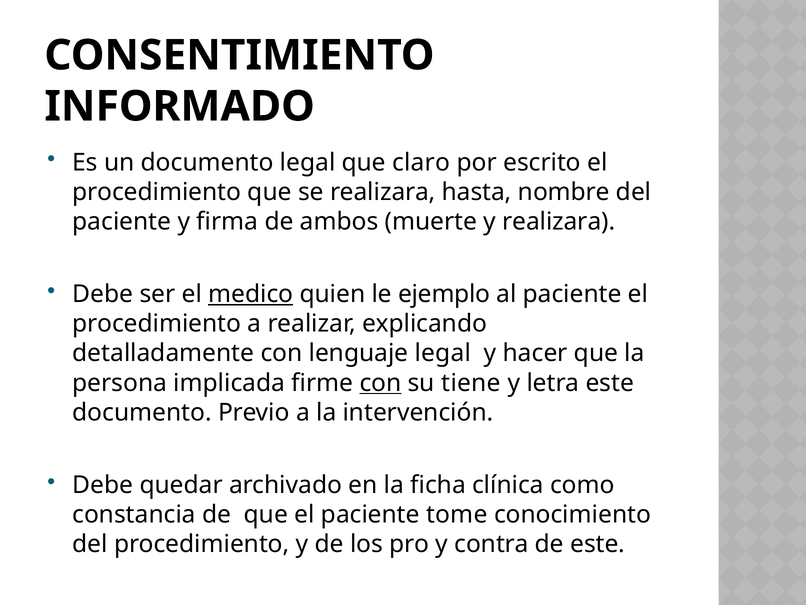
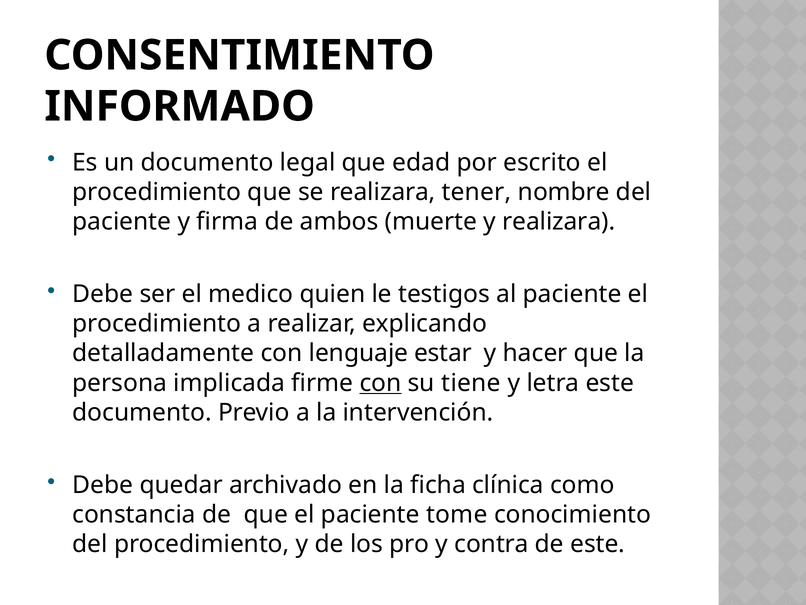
claro: claro -> edad
hasta: hasta -> tener
medico underline: present -> none
ejemplo: ejemplo -> testigos
lenguaje legal: legal -> estar
